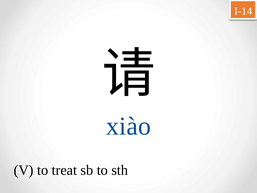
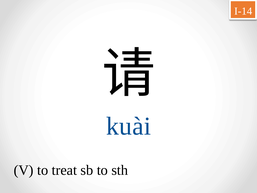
xiào: xiào -> kuài
